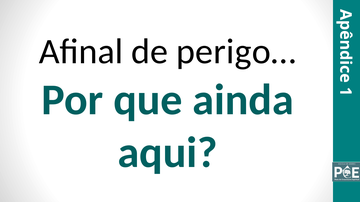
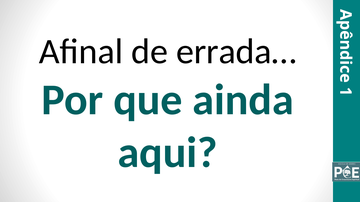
perigo…: perigo… -> errada…
